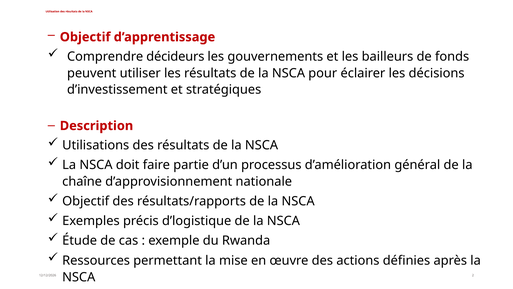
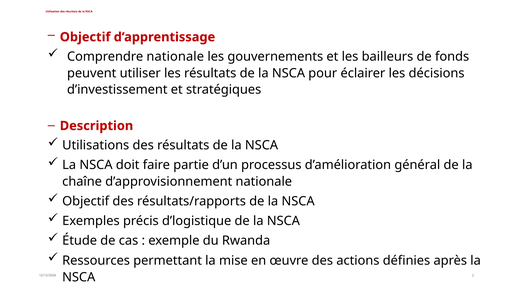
Comprendre décideurs: décideurs -> nationale
